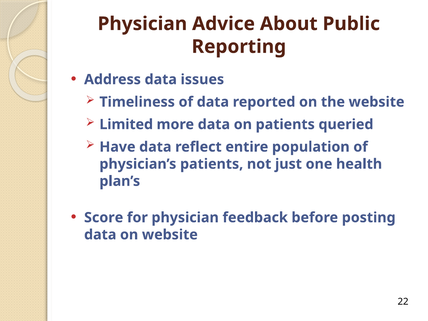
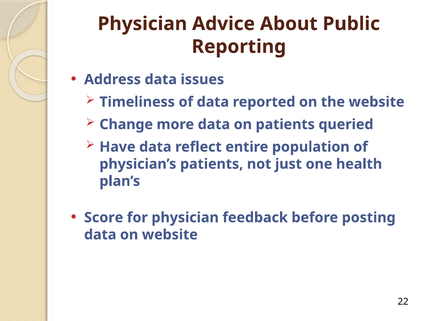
Limited: Limited -> Change
